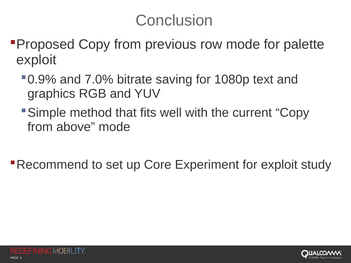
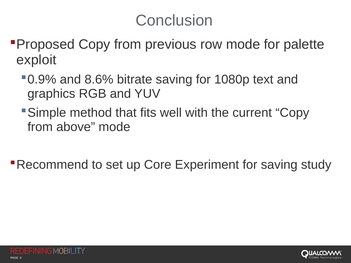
7.0%: 7.0% -> 8.6%
for exploit: exploit -> saving
